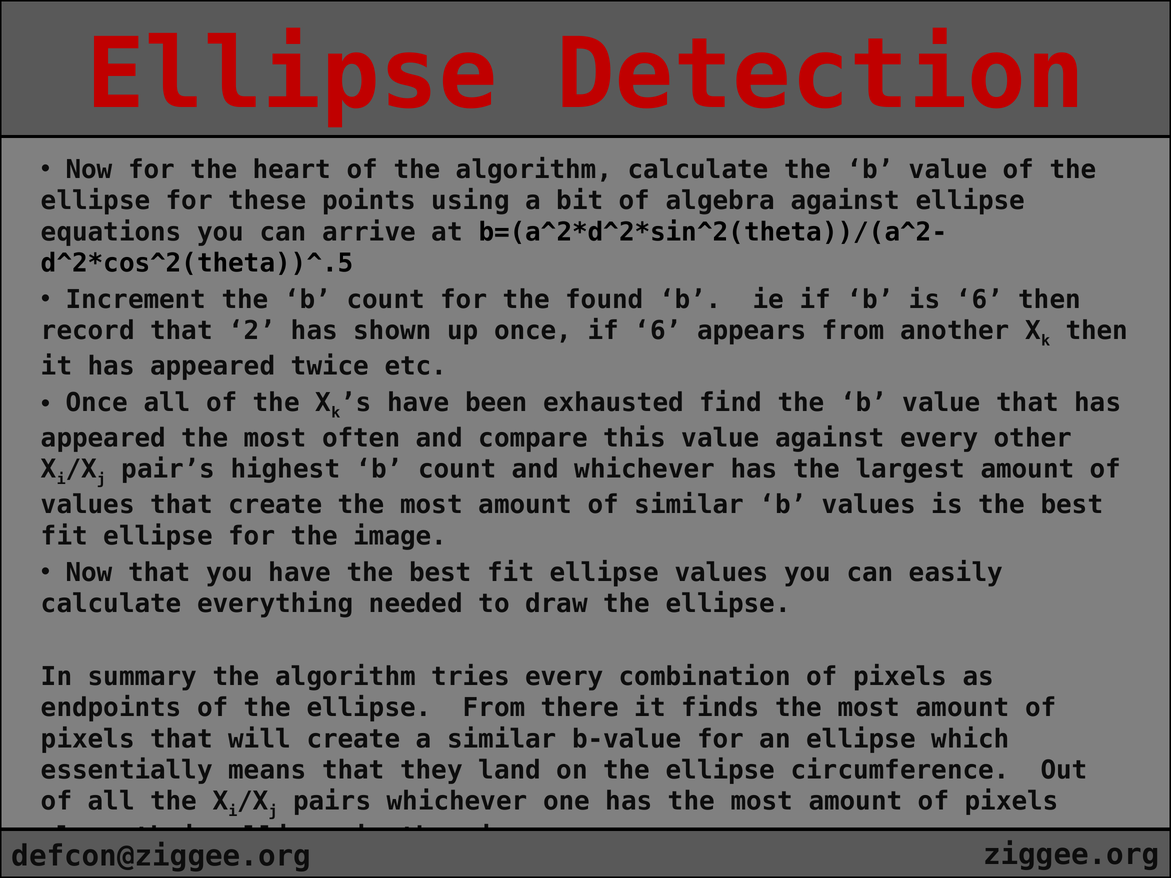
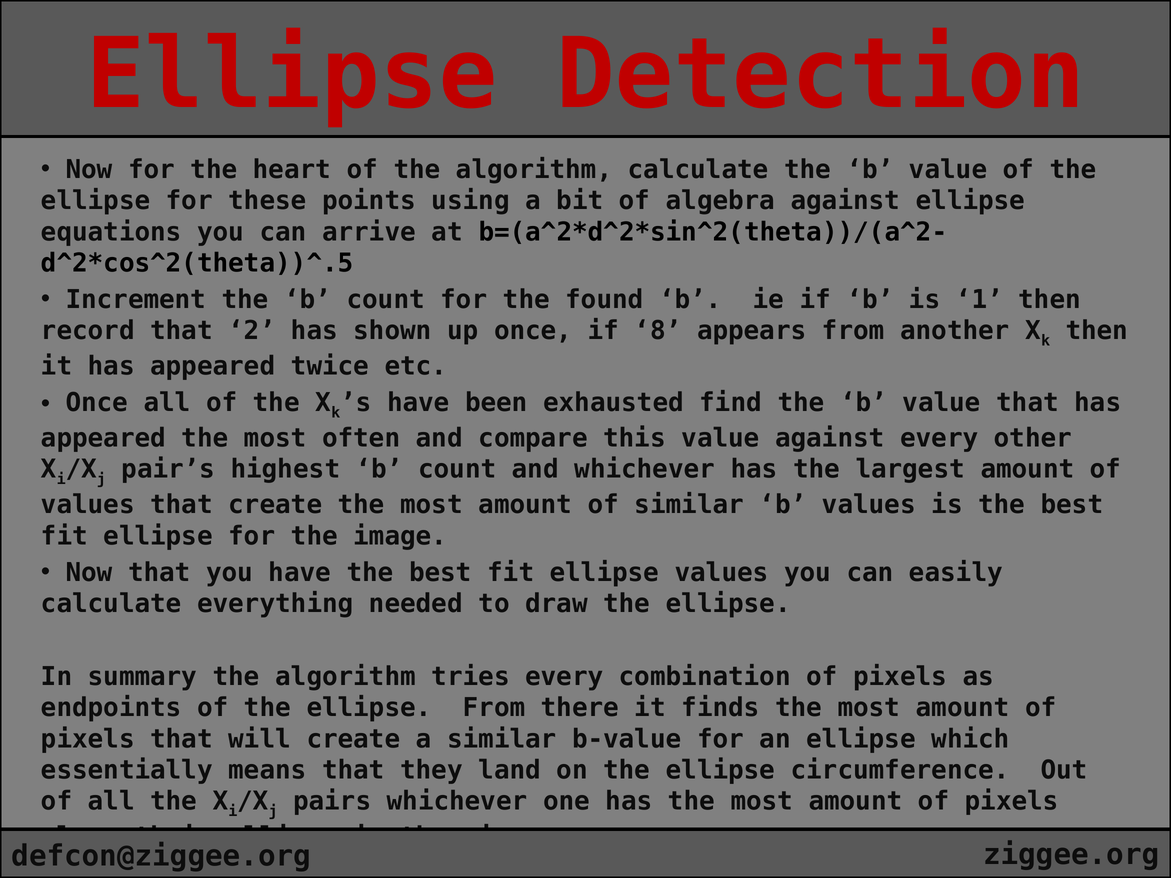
is 6: 6 -> 1
if 6: 6 -> 8
